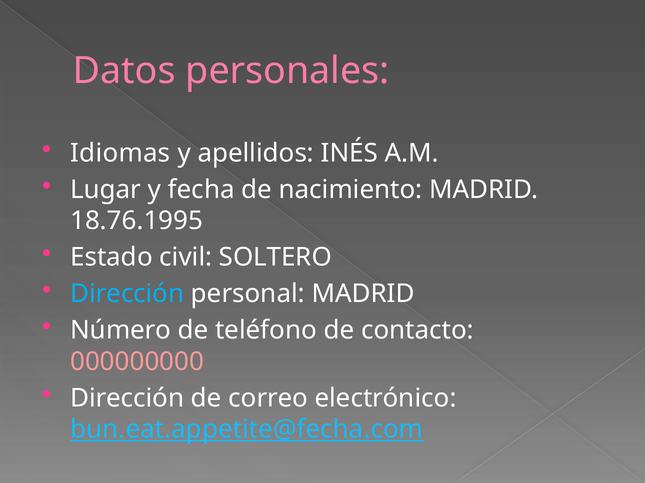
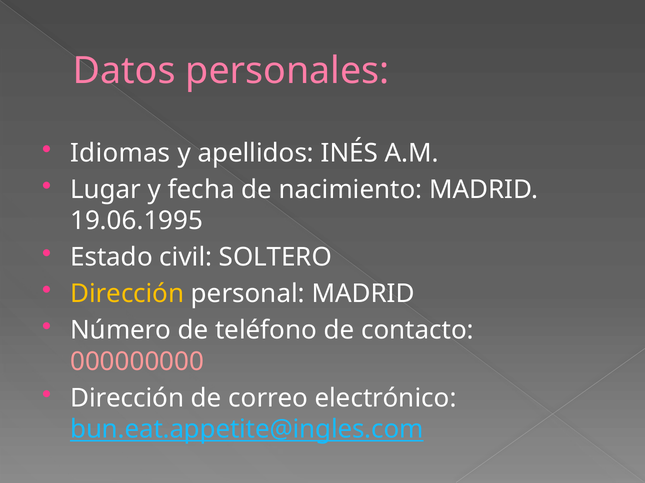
18.76.1995: 18.76.1995 -> 19.06.1995
Dirección at (127, 294) colour: light blue -> yellow
bun.eat.appetite@fecha.com: bun.eat.appetite@fecha.com -> bun.eat.appetite@ingles.com
